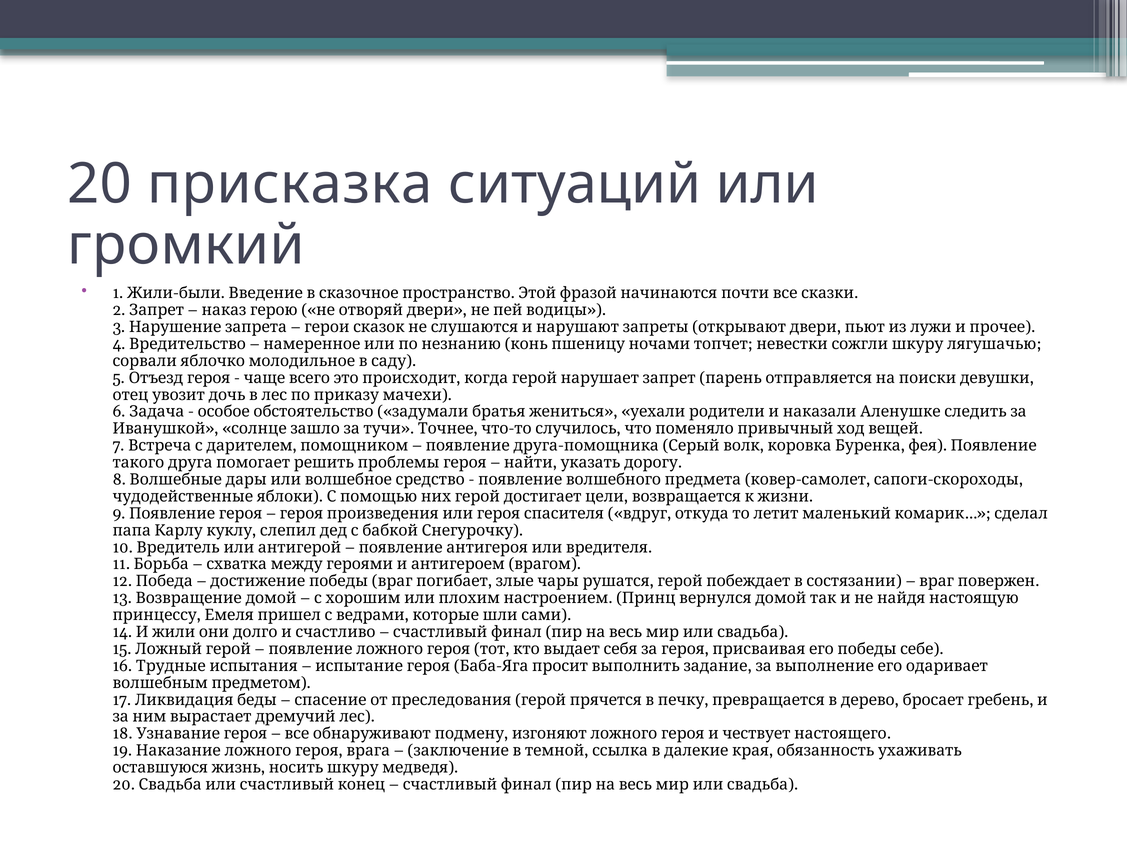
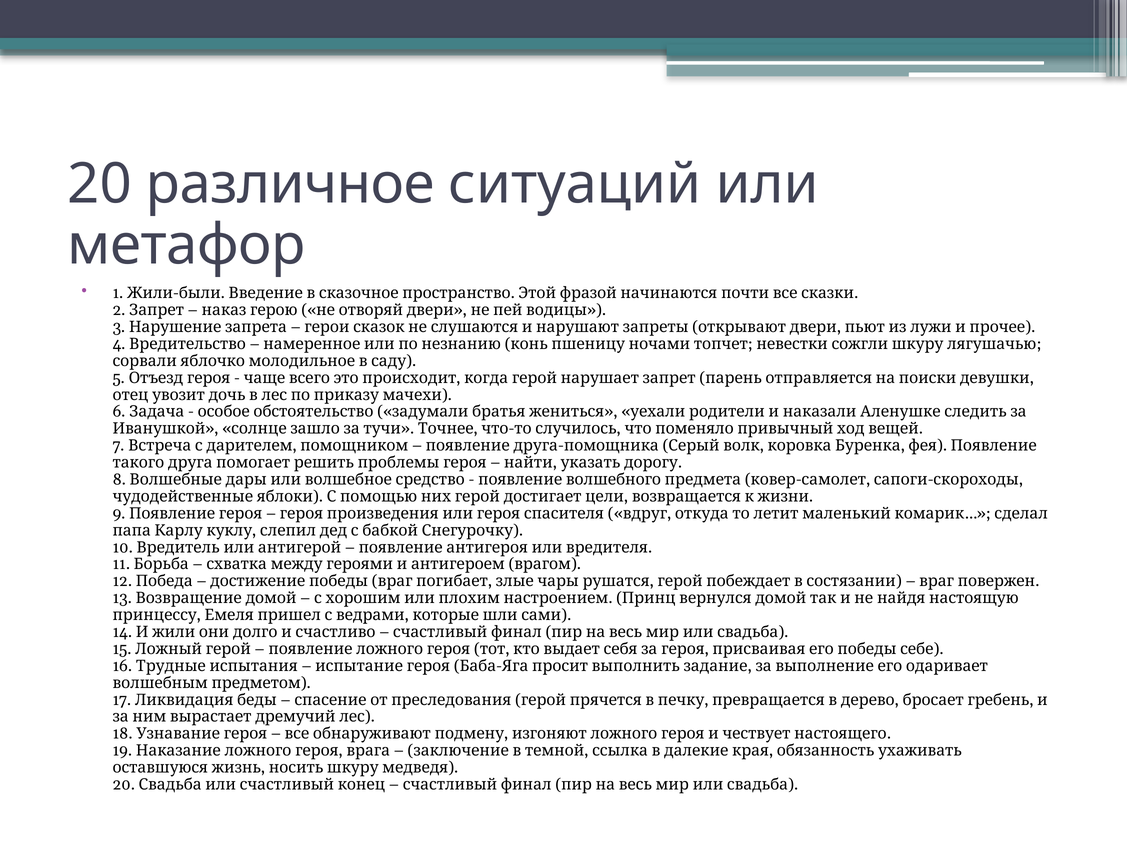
присказка: присказка -> различное
громкий: громкий -> метафор
